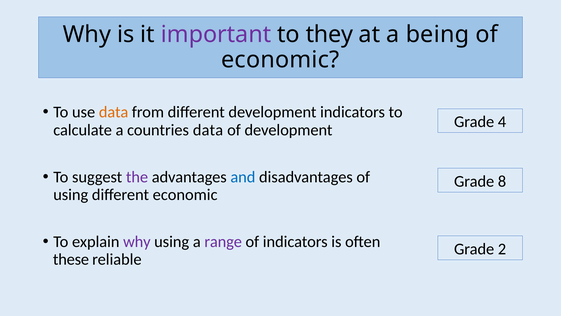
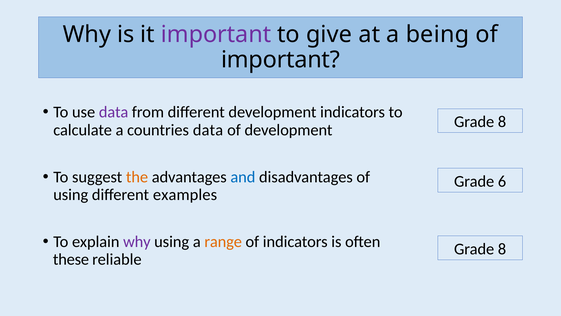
they: they -> give
economic at (280, 60): economic -> important
data at (114, 112) colour: orange -> purple
4 at (502, 122): 4 -> 8
the colour: purple -> orange
8: 8 -> 6
different economic: economic -> examples
range colour: purple -> orange
2 at (502, 249): 2 -> 8
